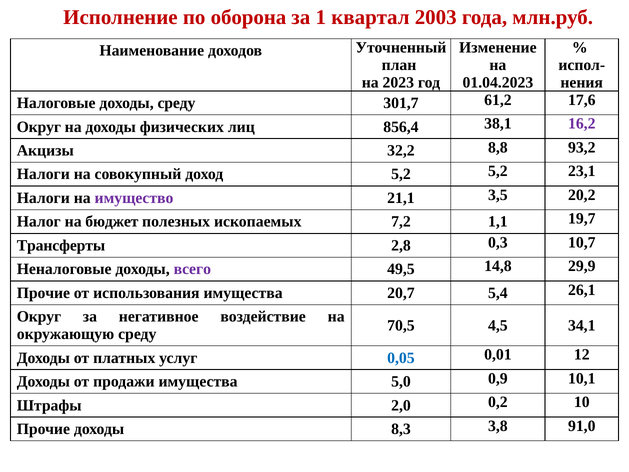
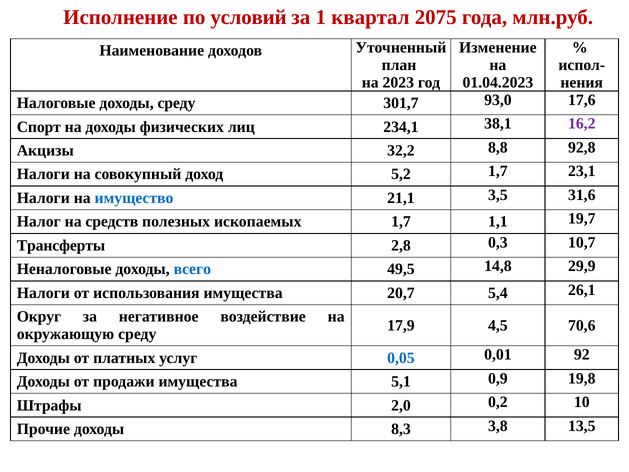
оборона: оборона -> условий
2003: 2003 -> 2075
61,2: 61,2 -> 93,0
Округ at (39, 127): Округ -> Спорт
856,4: 856,4 -> 234,1
93,2: 93,2 -> 92,8
5,2 5,2: 5,2 -> 1,7
имущество colour: purple -> blue
20,2: 20,2 -> 31,6
бюджет: бюджет -> средств
ископаемых 7,2: 7,2 -> 1,7
всего colour: purple -> blue
Прочие at (43, 293): Прочие -> Налоги
70,5: 70,5 -> 17,9
34,1: 34,1 -> 70,6
12: 12 -> 92
5,0: 5,0 -> 5,1
10,1: 10,1 -> 19,8
91,0: 91,0 -> 13,5
